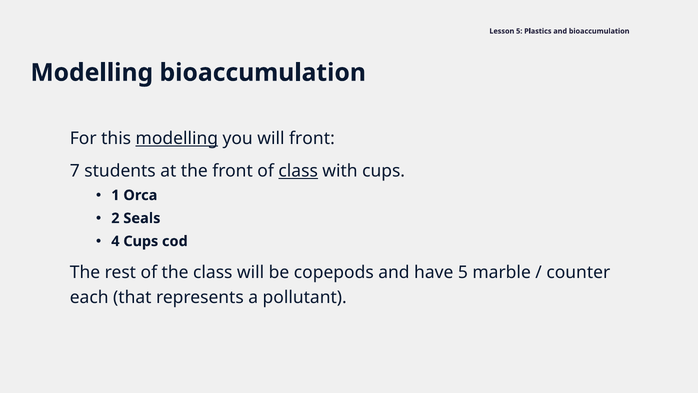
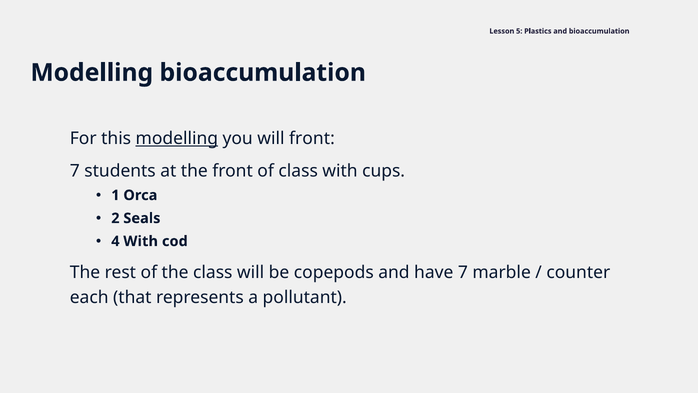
class at (298, 171) underline: present -> none
4 Cups: Cups -> With
have 5: 5 -> 7
